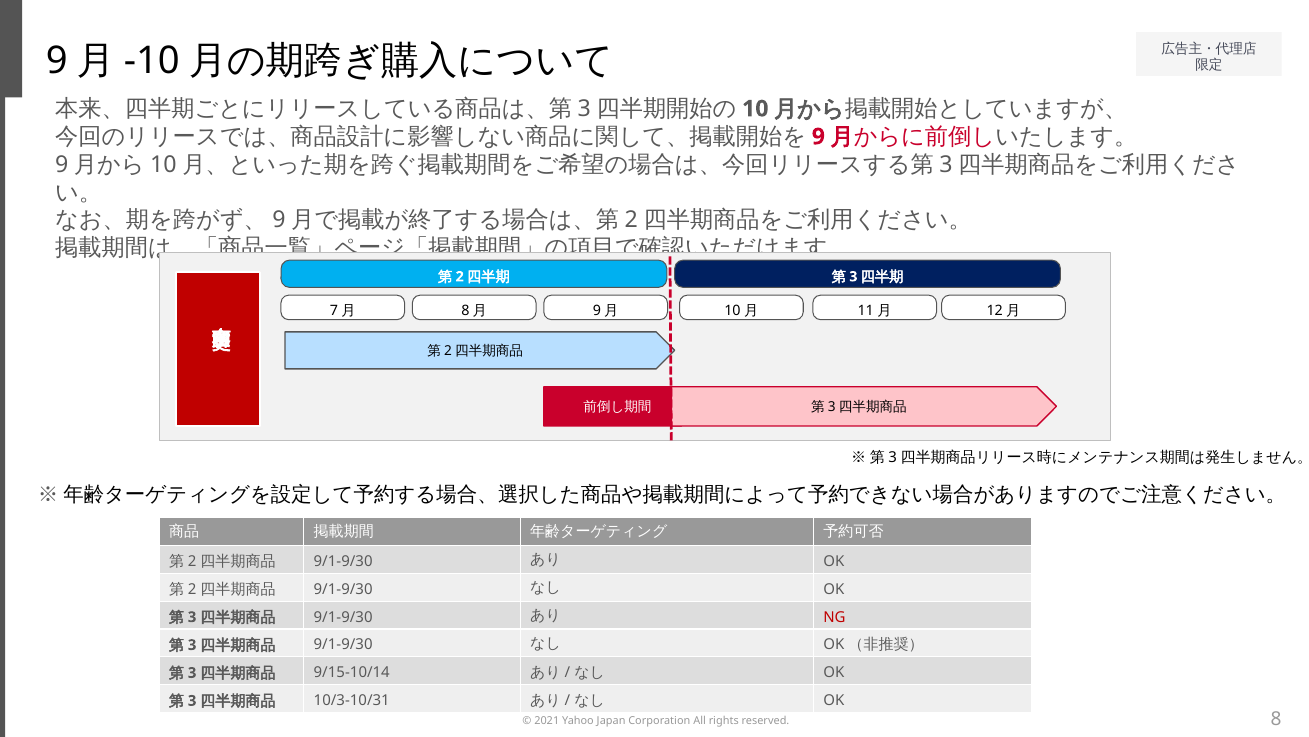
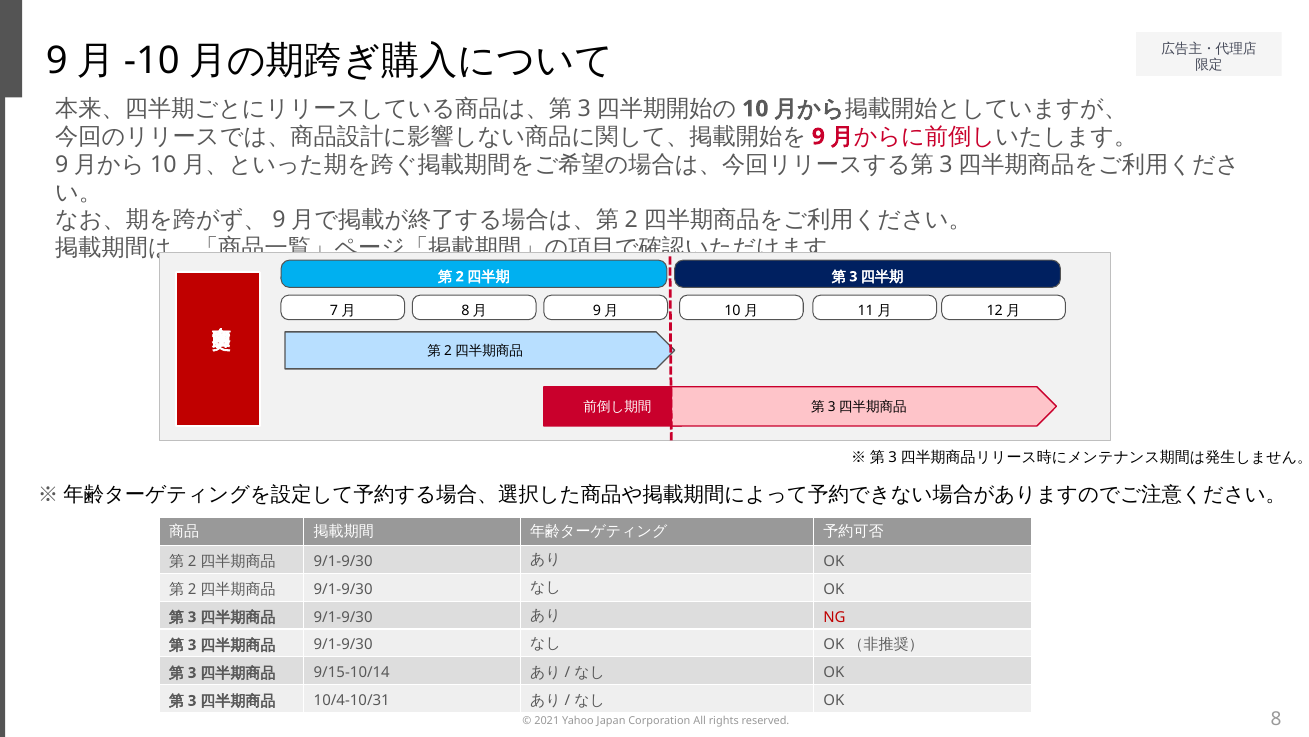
10/3-10/31: 10/3-10/31 -> 10/4-10/31
